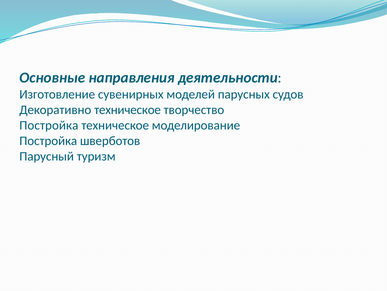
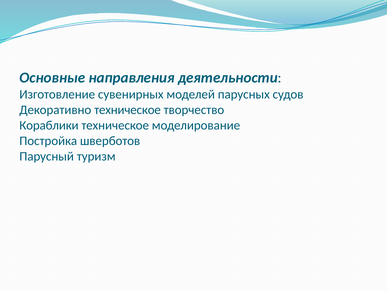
Постройка at (49, 125): Постройка -> Кораблики
